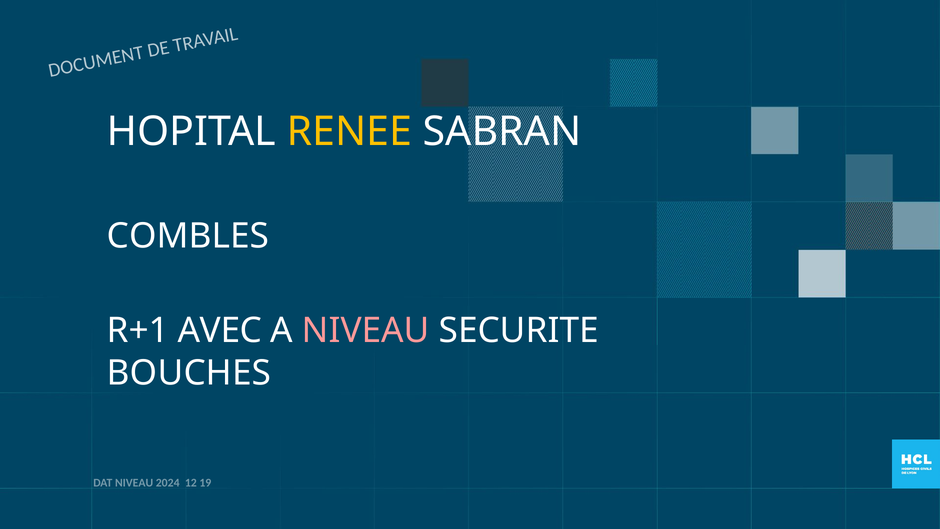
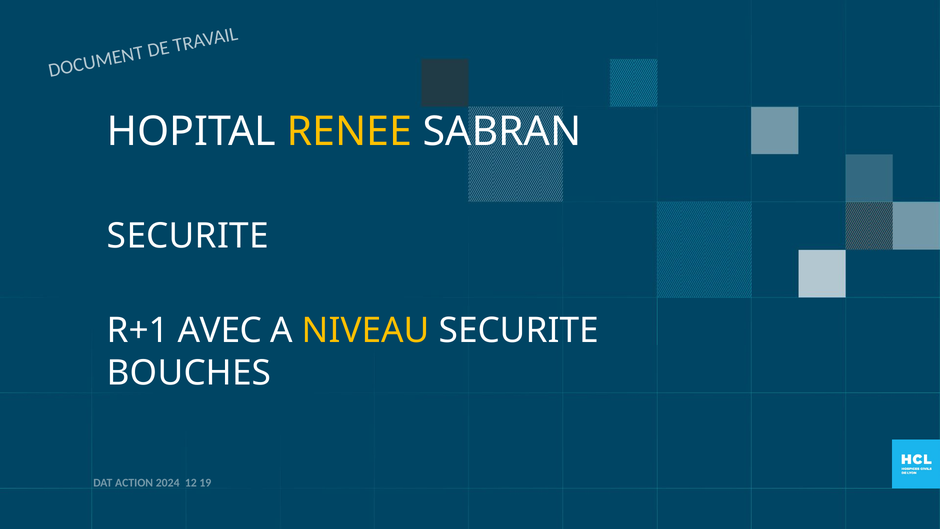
COMBLES at (188, 236): COMBLES -> SECURITE
NIVEAU at (366, 331) colour: pink -> yellow
DAT NIVEAU: NIVEAU -> ACTION
